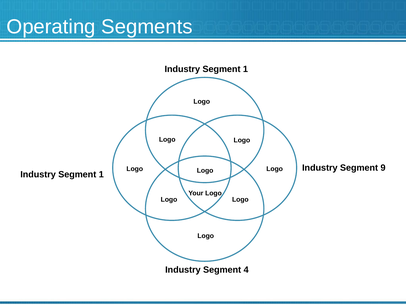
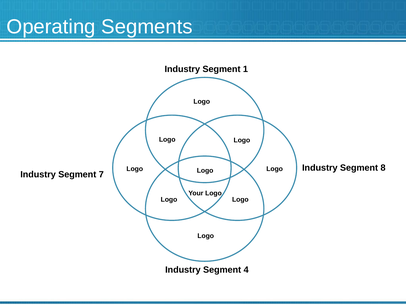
9: 9 -> 8
1 at (101, 174): 1 -> 7
